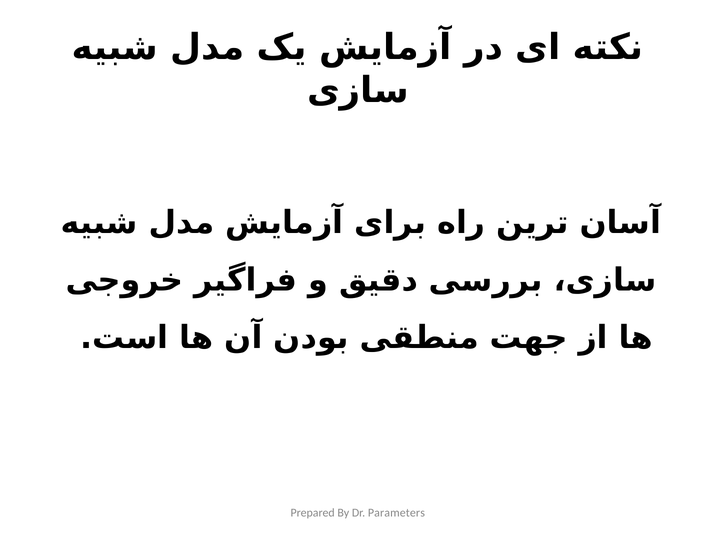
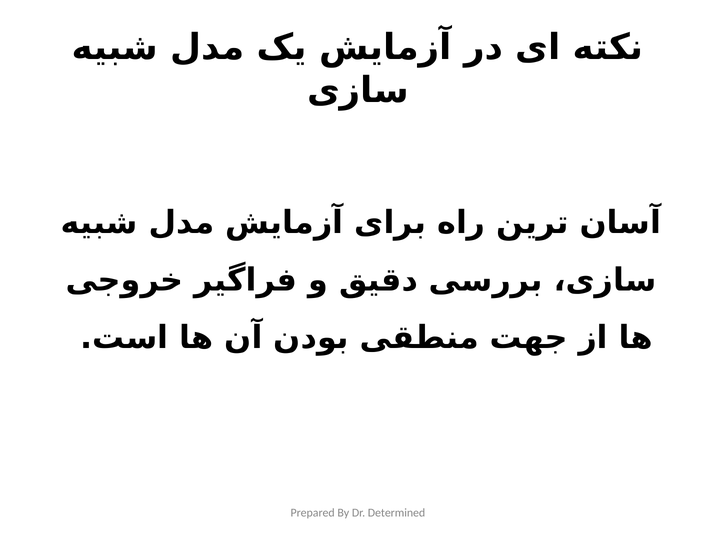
Parameters: Parameters -> Determined
